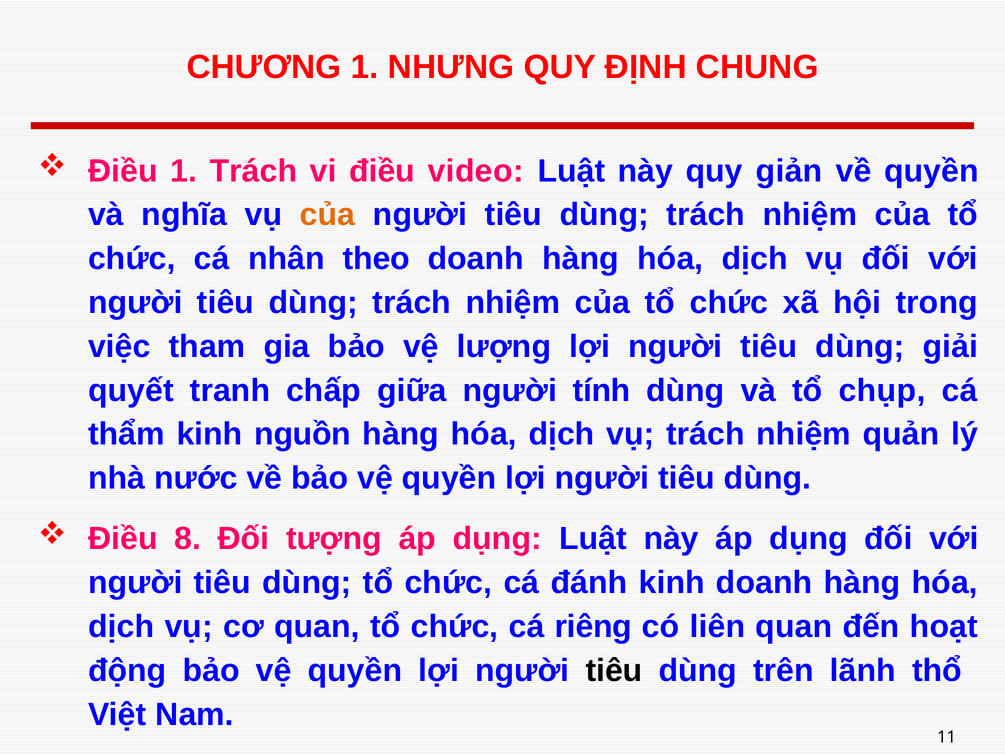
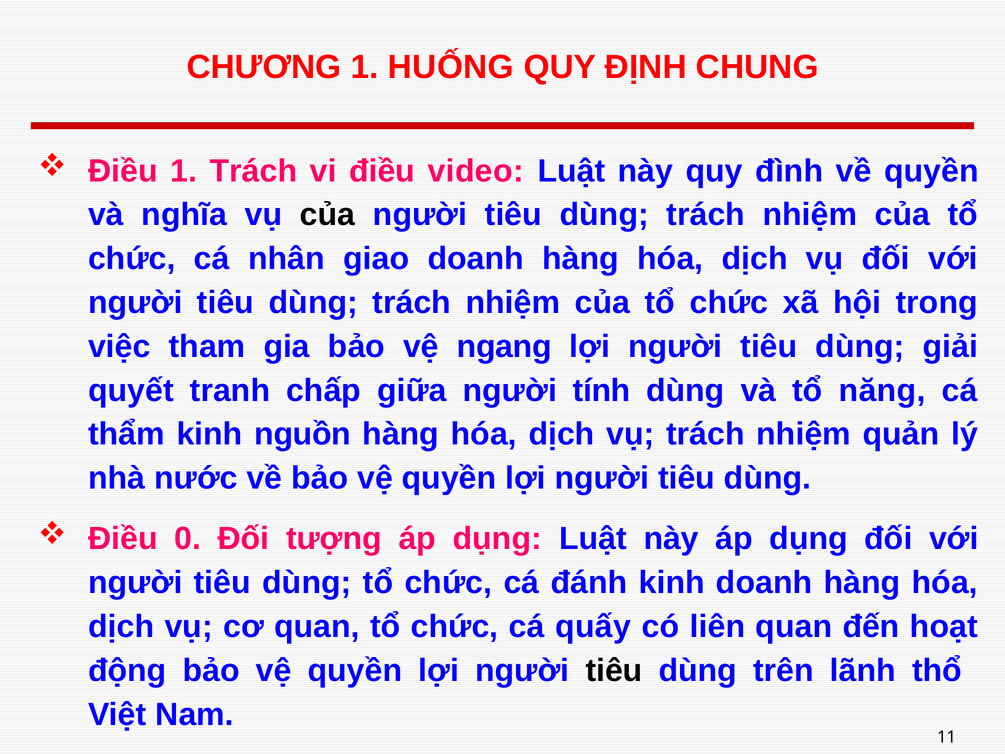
NHƯNG: NHƯNG -> HUỐNG
giản: giản -> đình
của at (328, 215) colour: orange -> black
theo: theo -> giao
lượng: lượng -> ngang
chụp: chụp -> năng
8: 8 -> 0
riêng: riêng -> quấy
